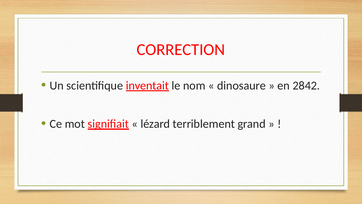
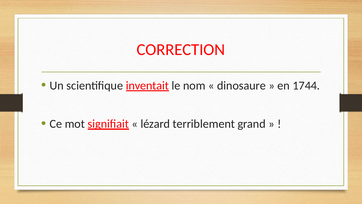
2842: 2842 -> 1744
